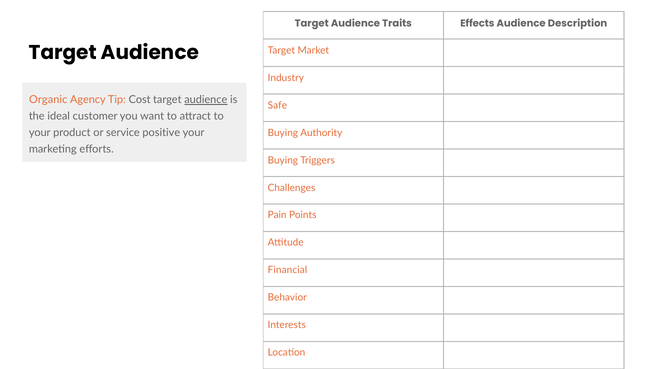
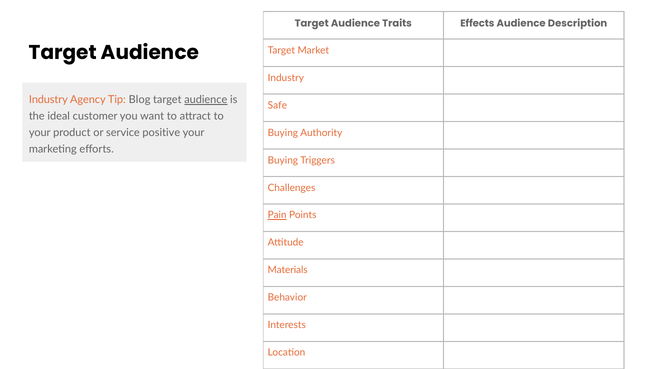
Organic at (48, 100): Organic -> Industry
Cost: Cost -> Blog
Pain underline: none -> present
Financial: Financial -> Materials
